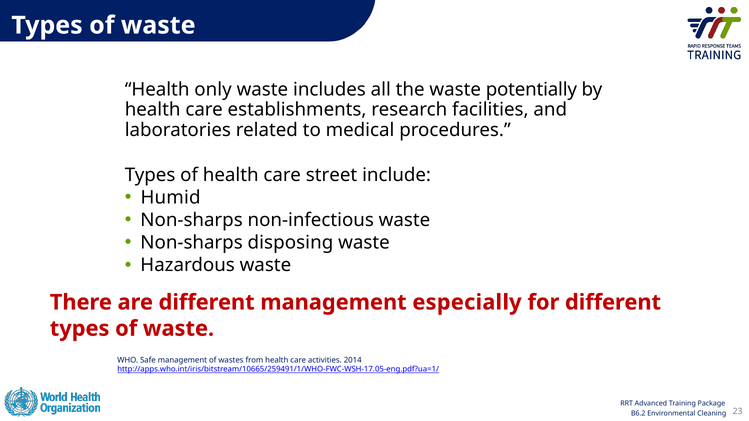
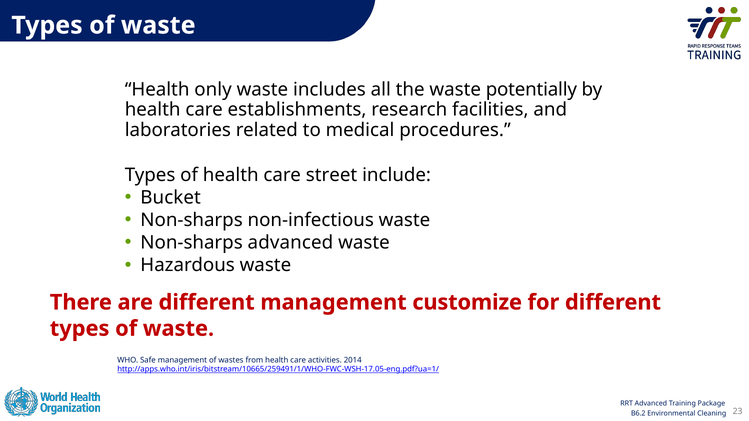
Humid: Humid -> Bucket
Non-sharps disposing: disposing -> advanced
especially: especially -> customize
